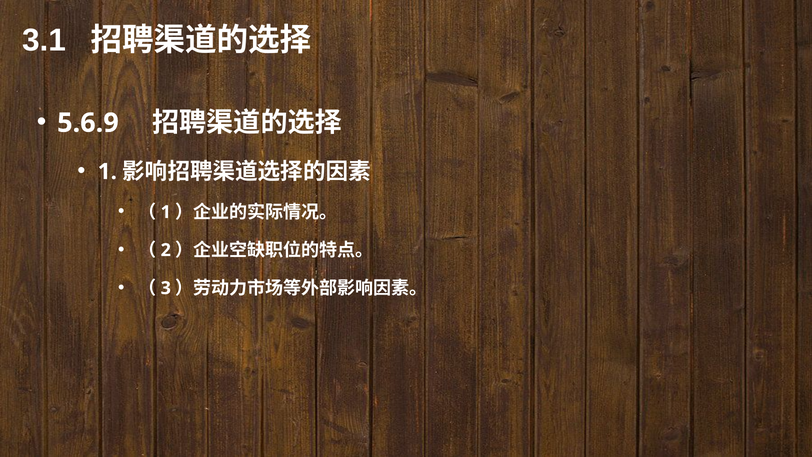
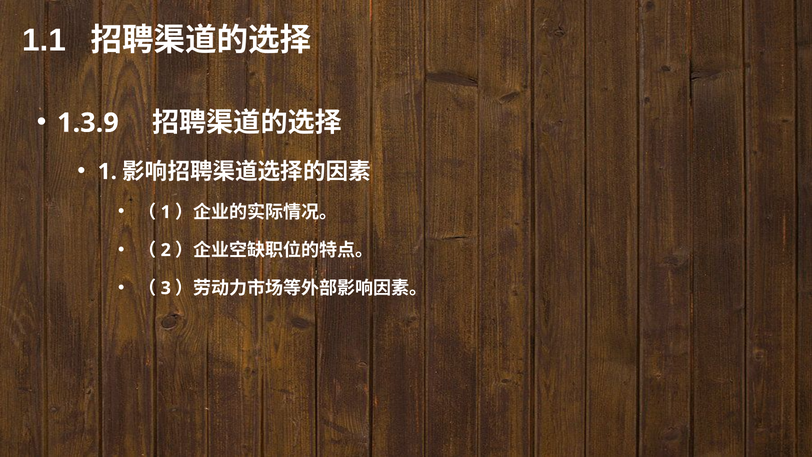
3.1: 3.1 -> 1.1
5.6.9: 5.6.9 -> 1.3.9
